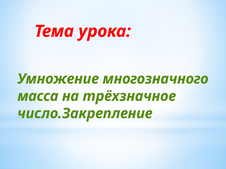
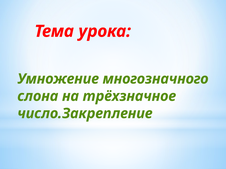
масса: масса -> слона
